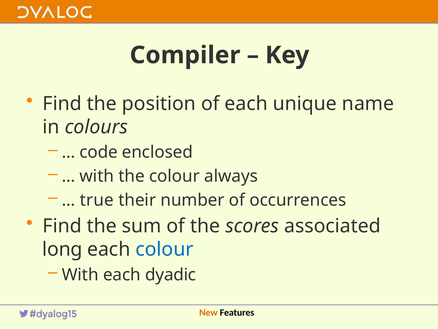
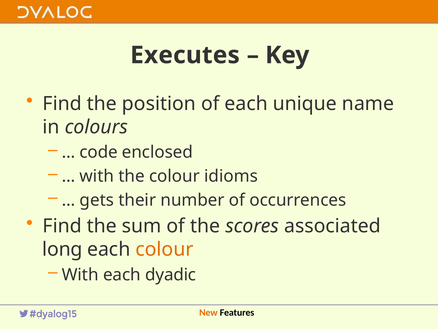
Compiler: Compiler -> Executes
always: always -> idioms
true: true -> gets
colour at (164, 249) colour: blue -> orange
